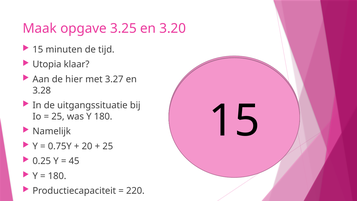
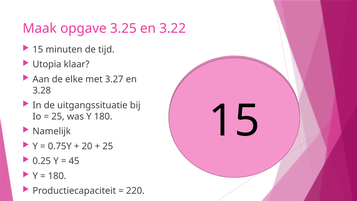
3.20: 3.20 -> 3.22
hier: hier -> elke
